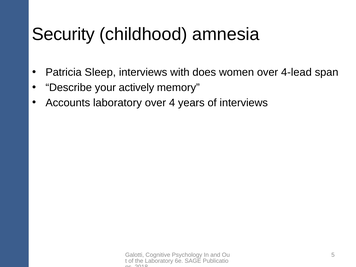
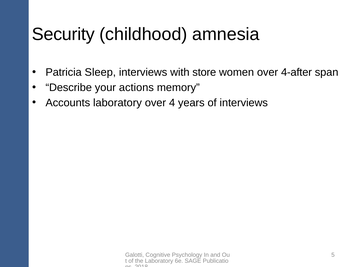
does: does -> store
4-lead: 4-lead -> 4-after
actively: actively -> actions
